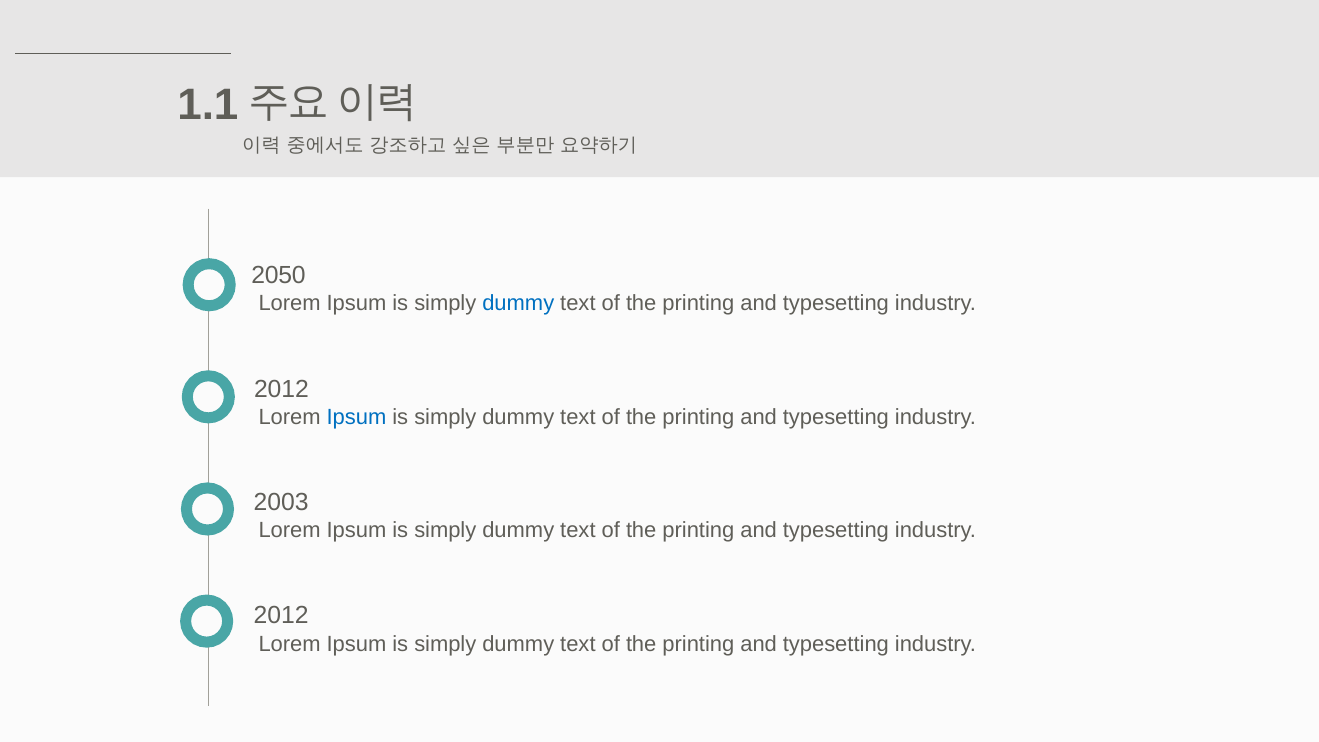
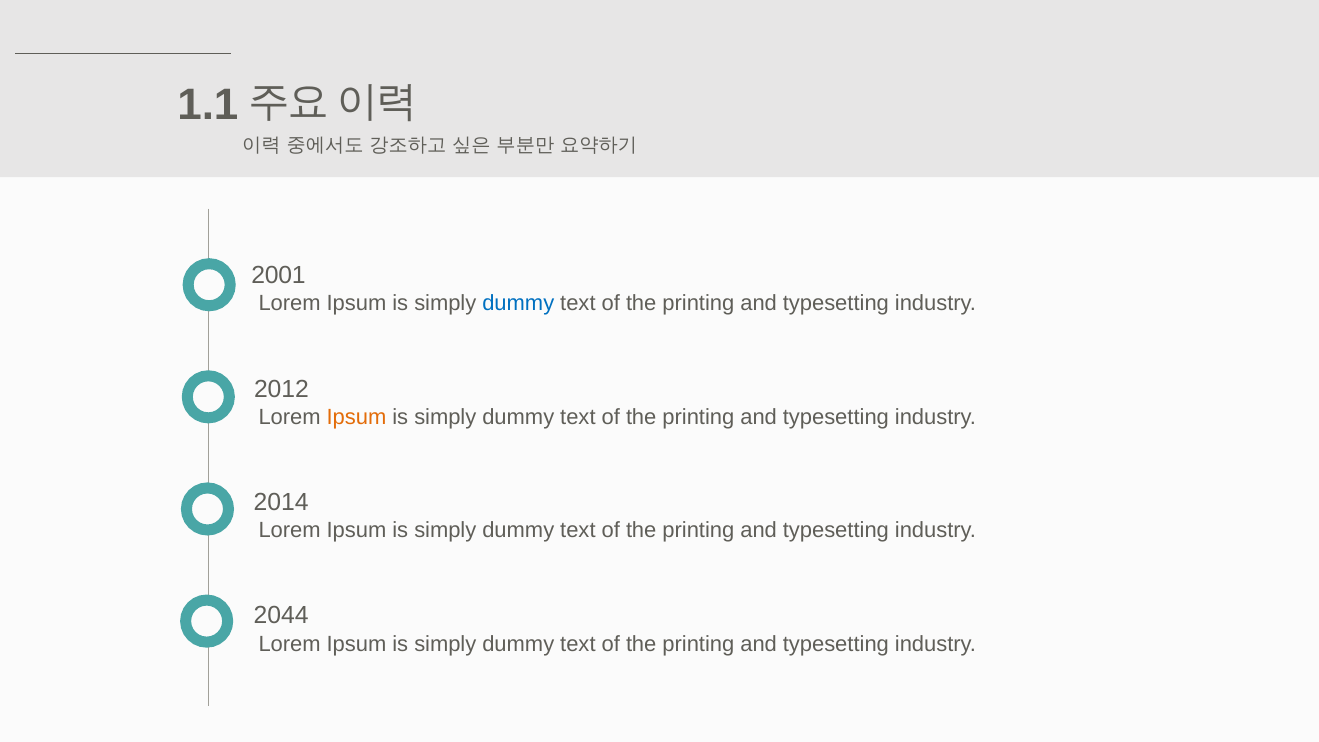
2050: 2050 -> 2001
Ipsum at (357, 417) colour: blue -> orange
2003: 2003 -> 2014
2012 at (281, 616): 2012 -> 2044
